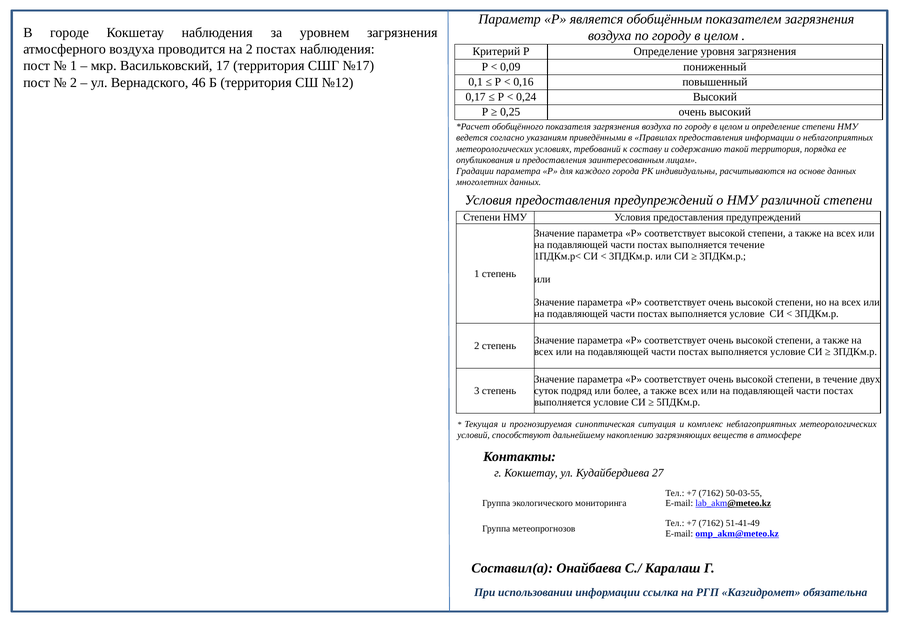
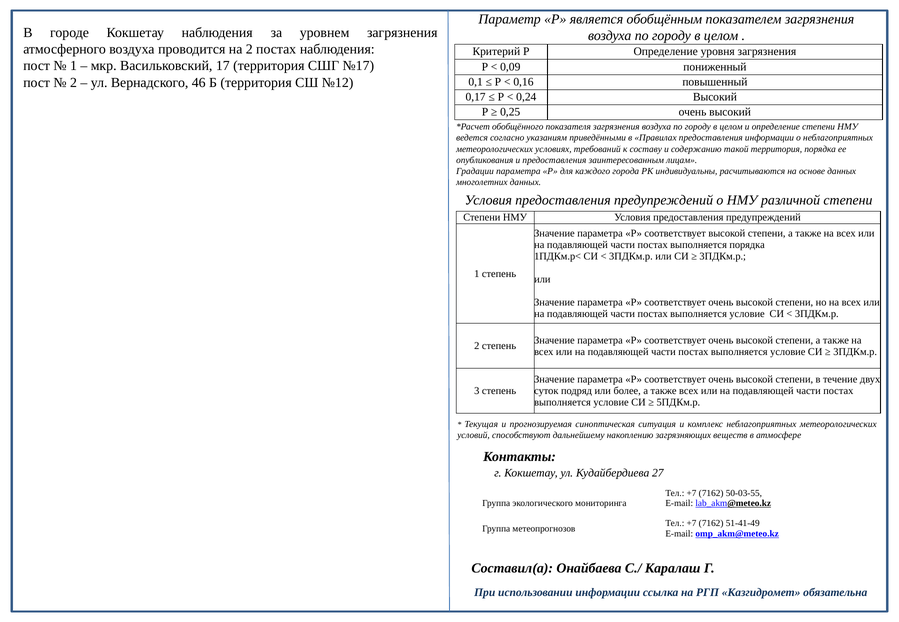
выполняется течение: течение -> порядка
